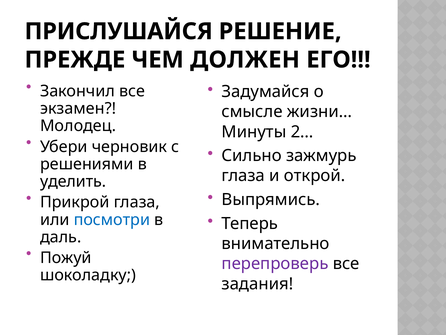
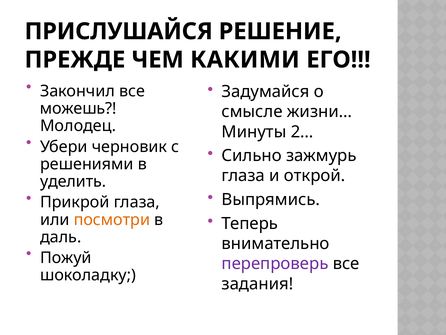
ДОЛЖЕН: ДОЛЖЕН -> КАКИМИ
экзамен: экзамен -> можешь
посмотри colour: blue -> orange
